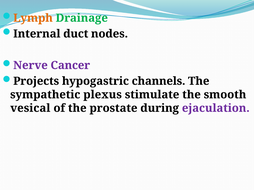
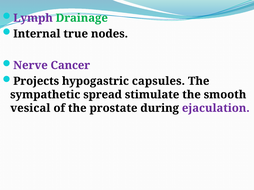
Lymph colour: orange -> purple
duct: duct -> true
channels: channels -> capsules
plexus: plexus -> spread
